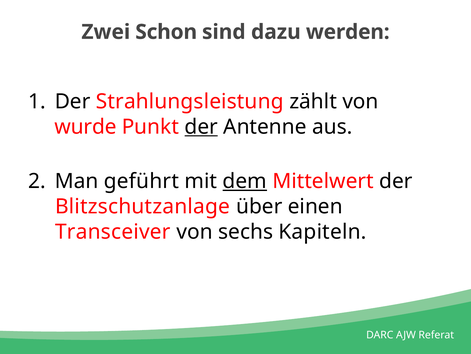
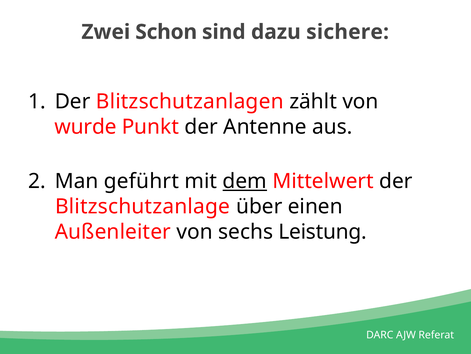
werden: werden -> sichere
Strahlungsleistung: Strahlungsleistung -> Blitzschutzanlagen
der at (201, 127) underline: present -> none
Transceiver: Transceiver -> Außenleiter
Kapiteln: Kapiteln -> Leistung
